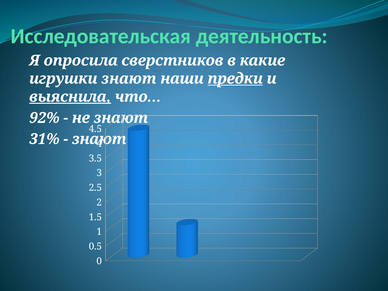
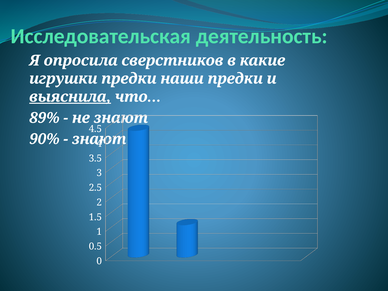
игрушки знают: знают -> предки
предки at (235, 79) underline: present -> none
92%: 92% -> 89%
31%: 31% -> 90%
